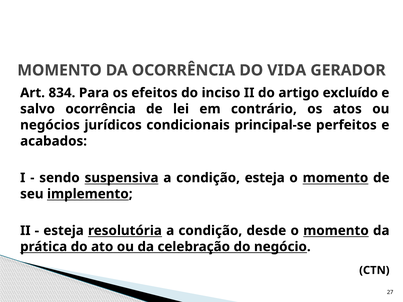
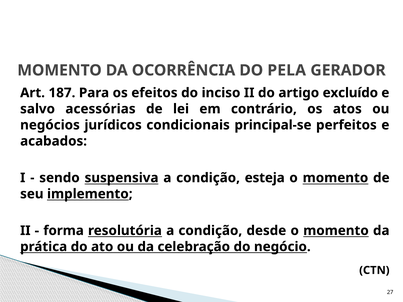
VIDA: VIDA -> PELA
834: 834 -> 187
salvo ocorrência: ocorrência -> acessórias
esteja at (64, 231): esteja -> forma
